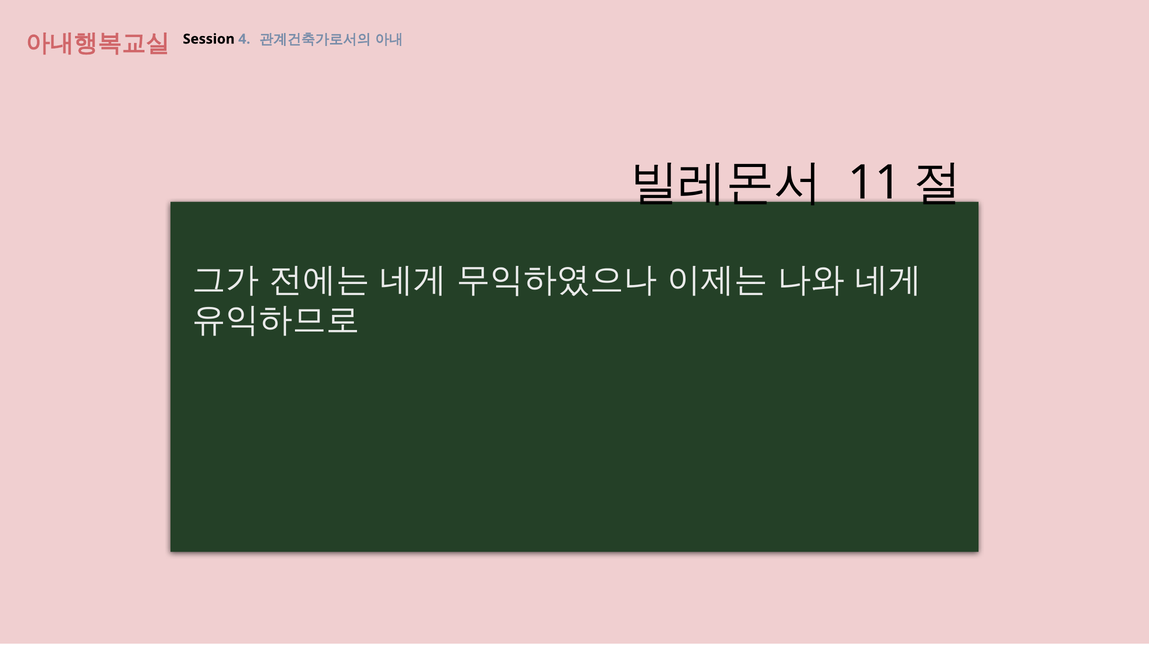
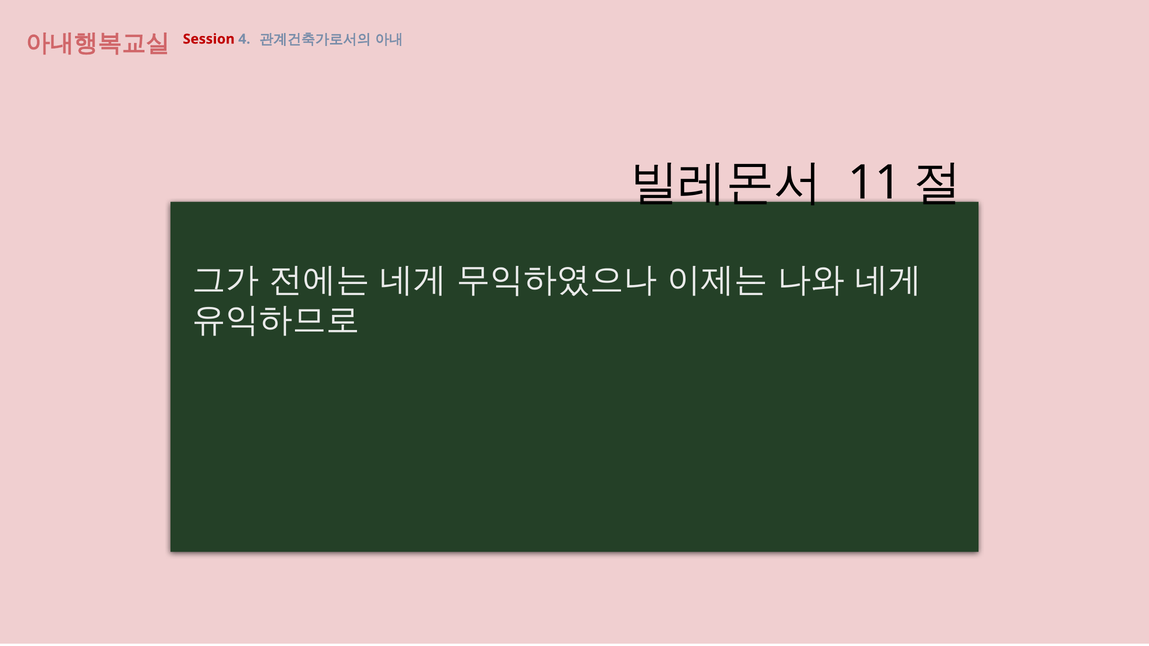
Session colour: black -> red
